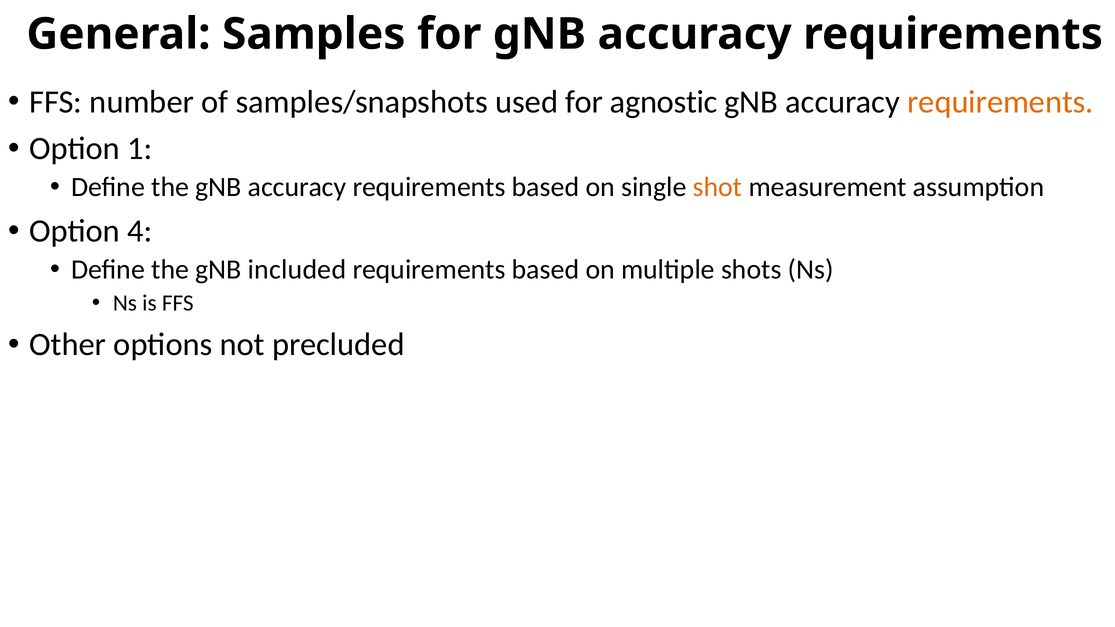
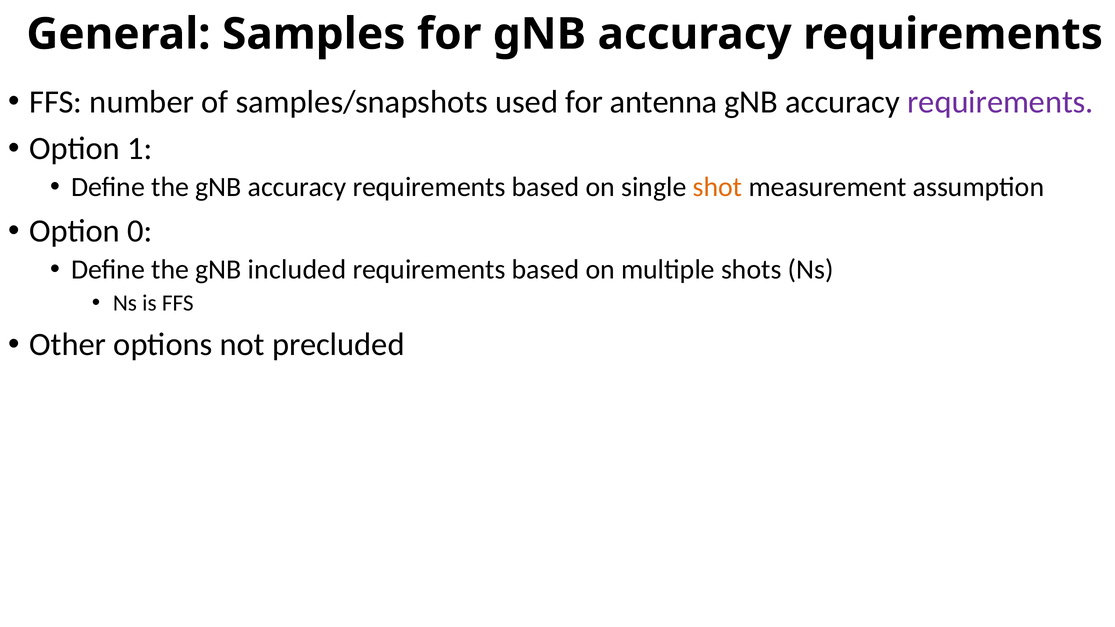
agnostic: agnostic -> antenna
requirements at (1000, 102) colour: orange -> purple
4: 4 -> 0
